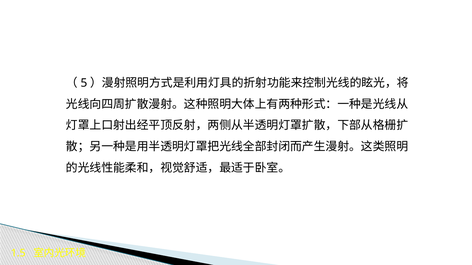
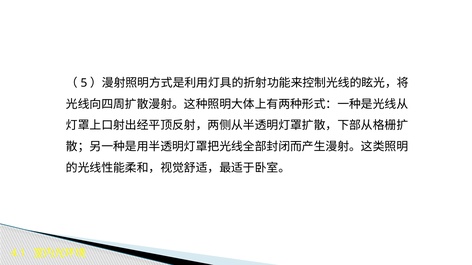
1.5: 1.5 -> 4.1
